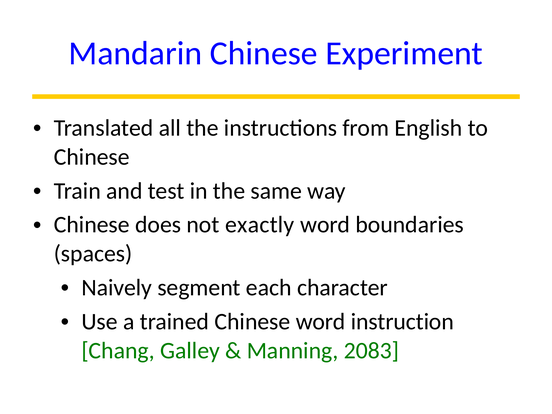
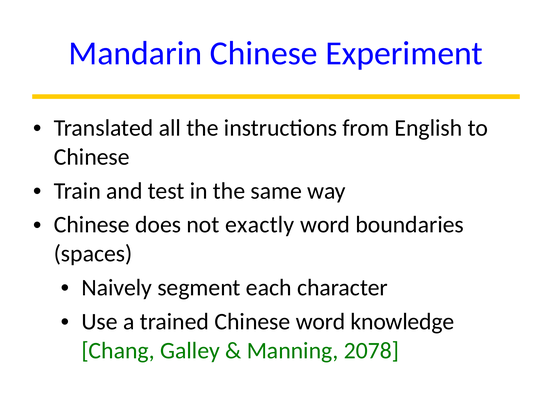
instruction: instruction -> knowledge
2083: 2083 -> 2078
